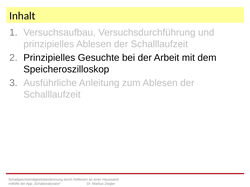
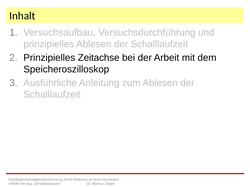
Gesuchte: Gesuchte -> Zeitachse
